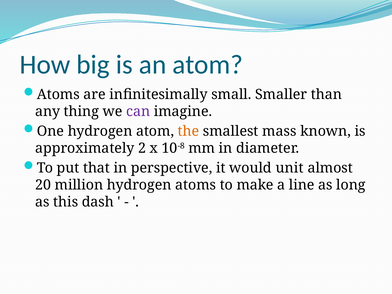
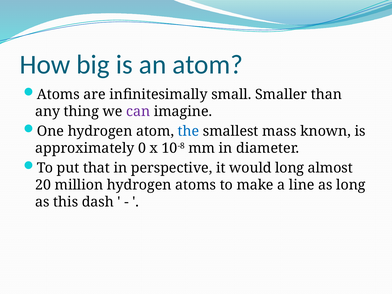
the colour: orange -> blue
2: 2 -> 0
would unit: unit -> long
